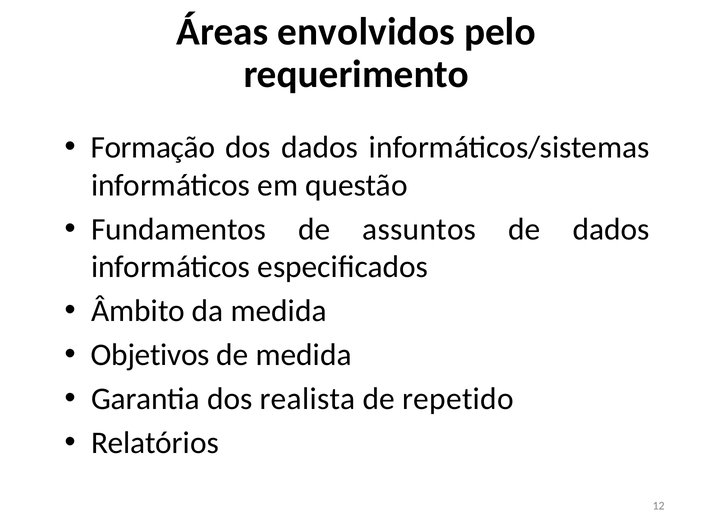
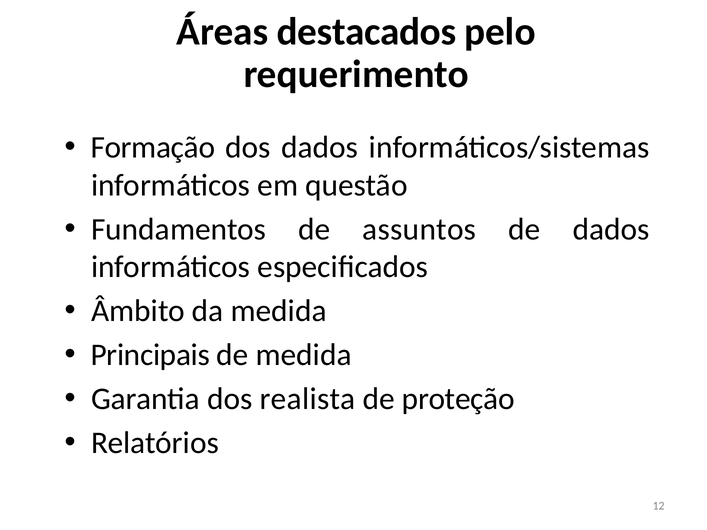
envolvidos: envolvidos -> destacados
Objetivos: Objetivos -> Principais
repetido: repetido -> proteção
